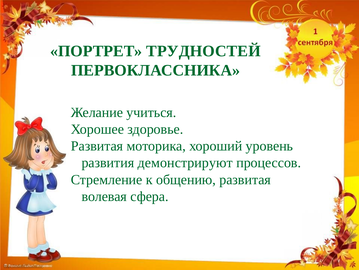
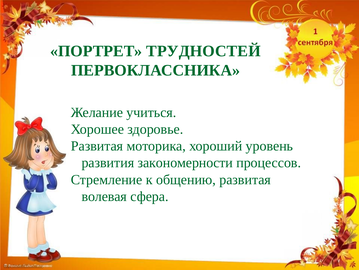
демонстрируют: демонстрируют -> закономерности
